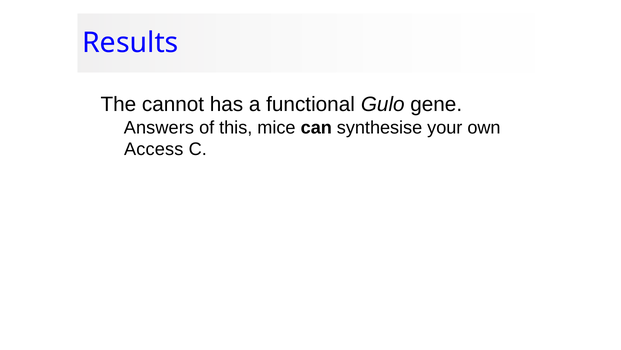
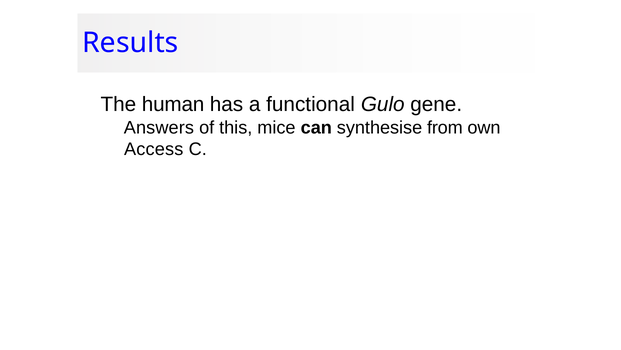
cannot: cannot -> human
your: your -> from
